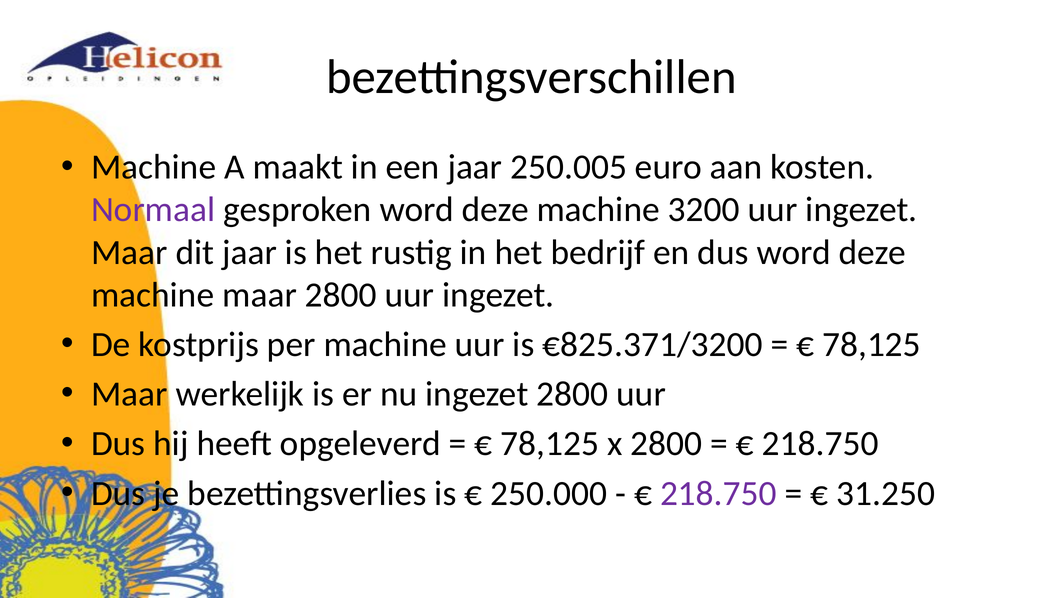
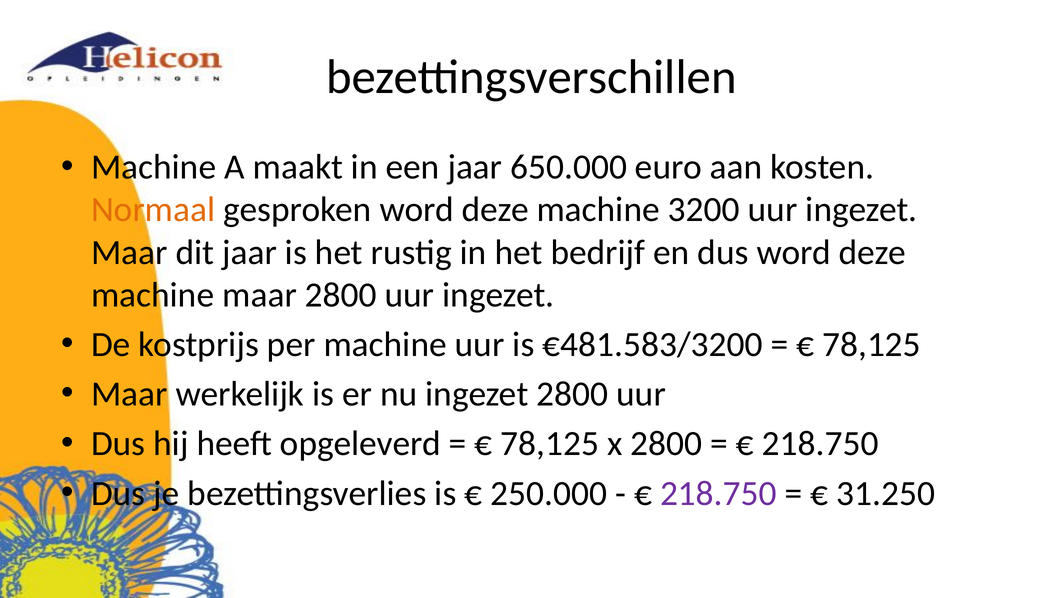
250.005: 250.005 -> 650.000
Normaal colour: purple -> orange
€825.371/3200: €825.371/3200 -> €481.583/3200
